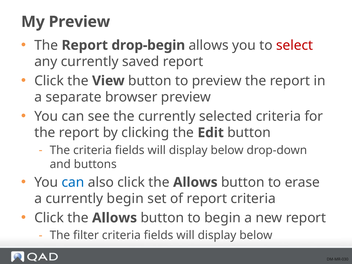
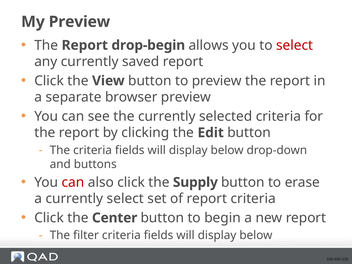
can at (73, 182) colour: blue -> red
also click the Allows: Allows -> Supply
currently begin: begin -> select
Allows at (115, 218): Allows -> Center
